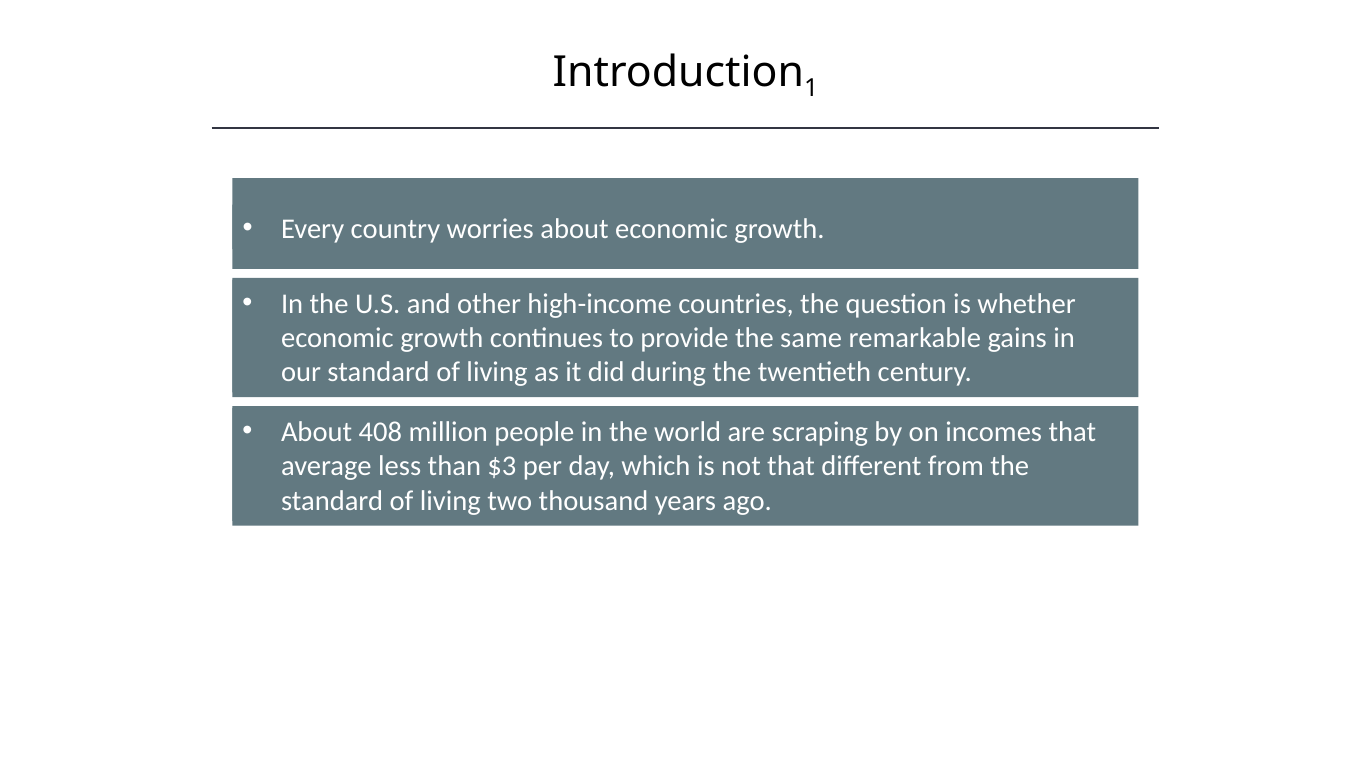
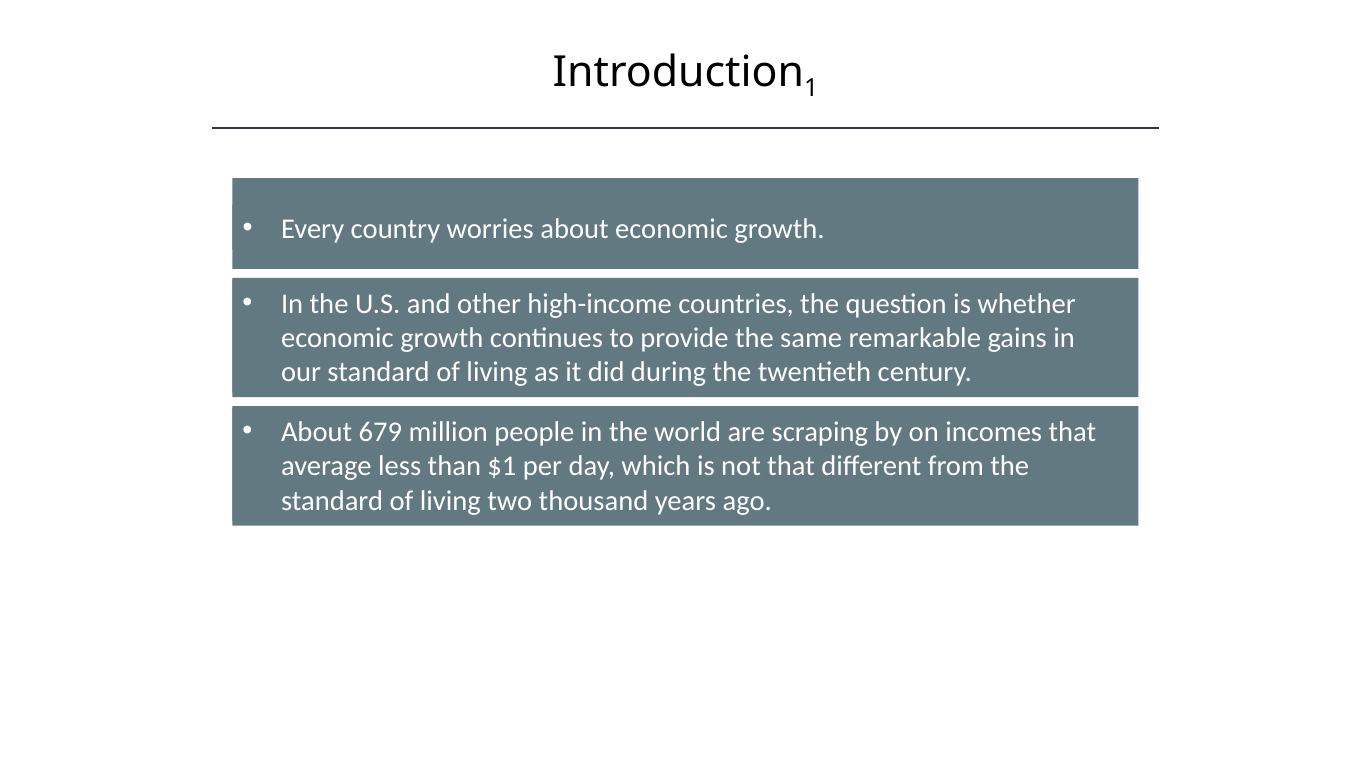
408: 408 -> 679
$3: $3 -> $1
